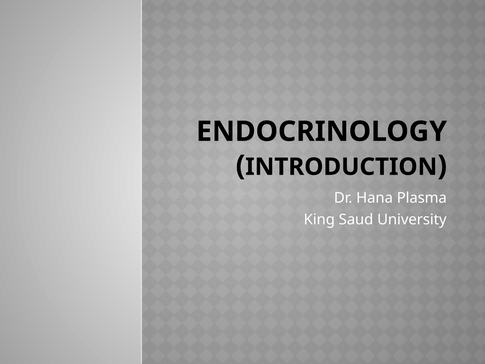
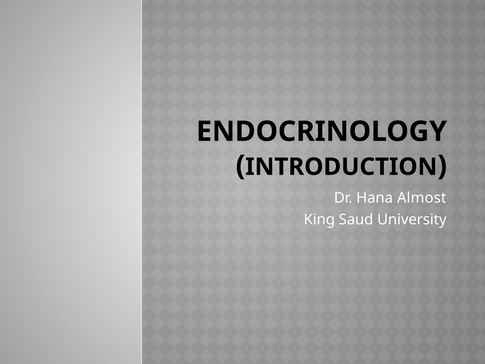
Plasma: Plasma -> Almost
